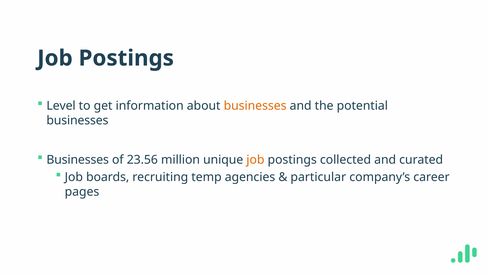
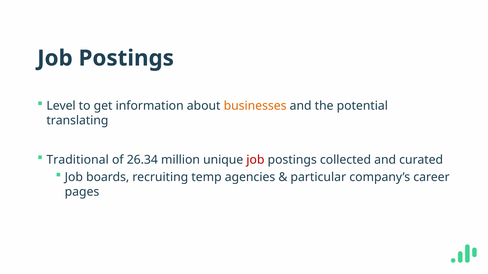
businesses at (77, 121): businesses -> translating
Businesses at (78, 160): Businesses -> Traditional
23.56: 23.56 -> 26.34
job at (255, 160) colour: orange -> red
